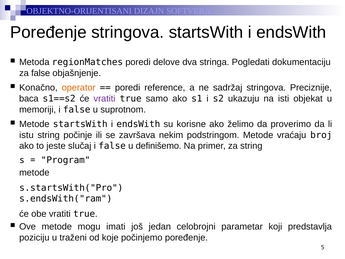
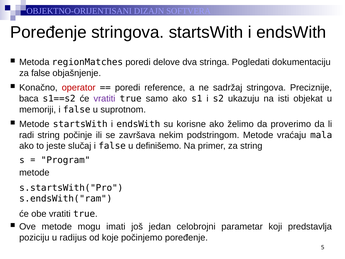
operator colour: orange -> red
istu: istu -> radi
broj: broj -> mala
traženi: traženi -> radijus
